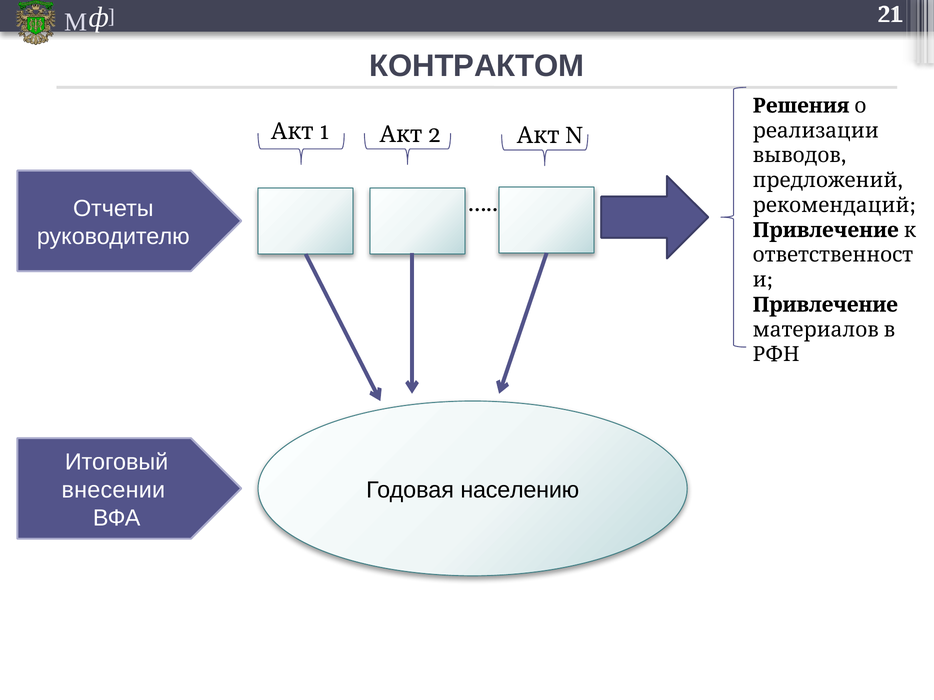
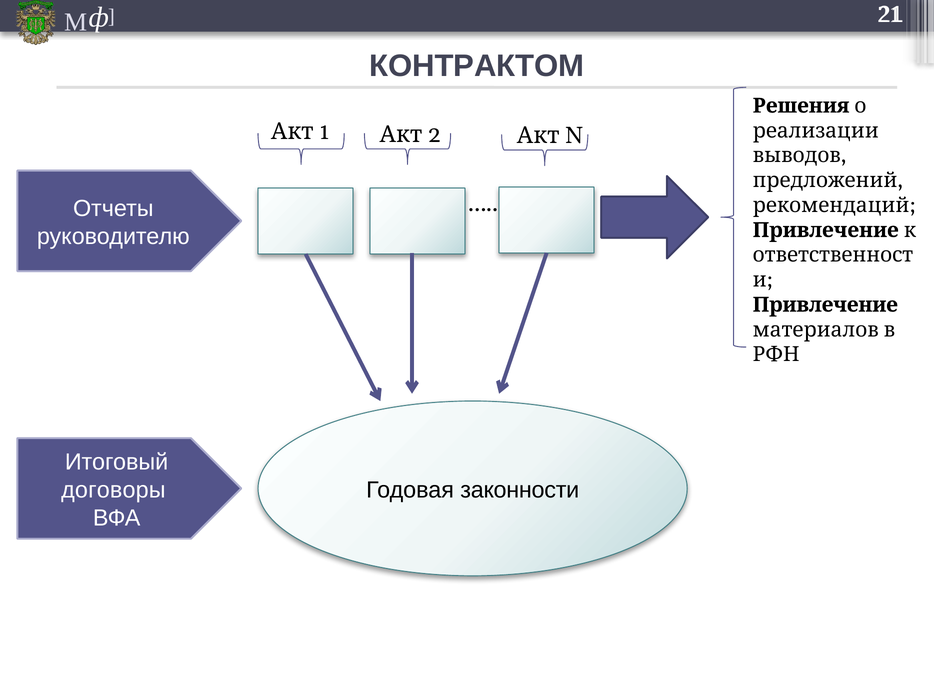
внесении: внесении -> договоры
населению: населению -> законности
